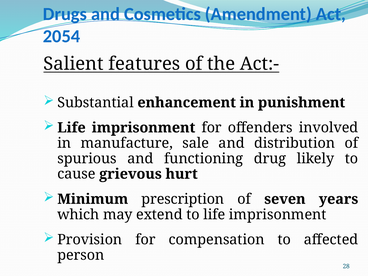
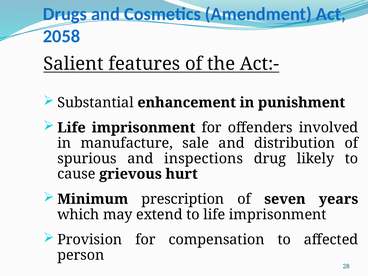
2054: 2054 -> 2058
functioning: functioning -> inspections
